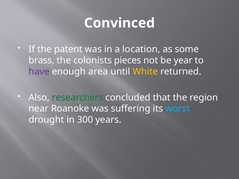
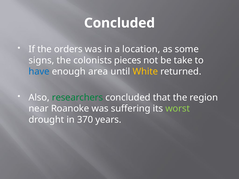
Convinced at (119, 23): Convinced -> Concluded
patent: patent -> orders
brass: brass -> signs
year: year -> take
have colour: purple -> blue
worst colour: light blue -> light green
300: 300 -> 370
